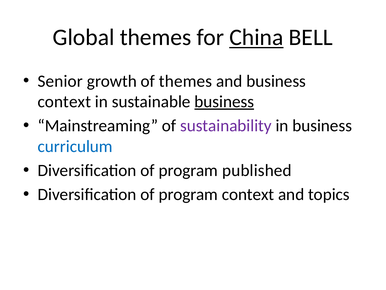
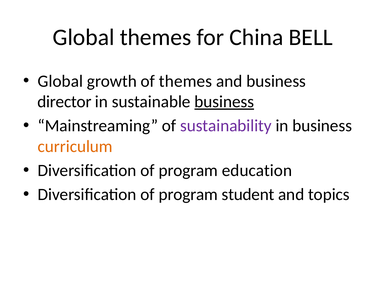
China underline: present -> none
Senior at (60, 81): Senior -> Global
context at (64, 102): context -> director
curriculum colour: blue -> orange
published: published -> education
program context: context -> student
